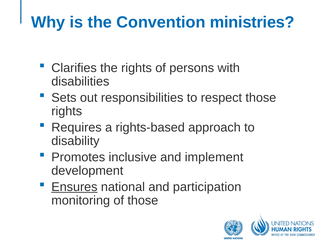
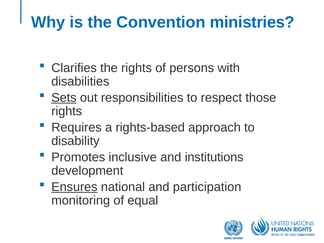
Sets underline: none -> present
implement: implement -> institutions
of those: those -> equal
